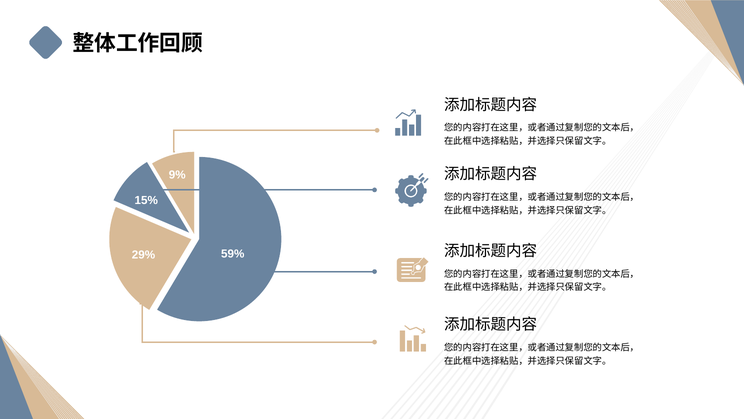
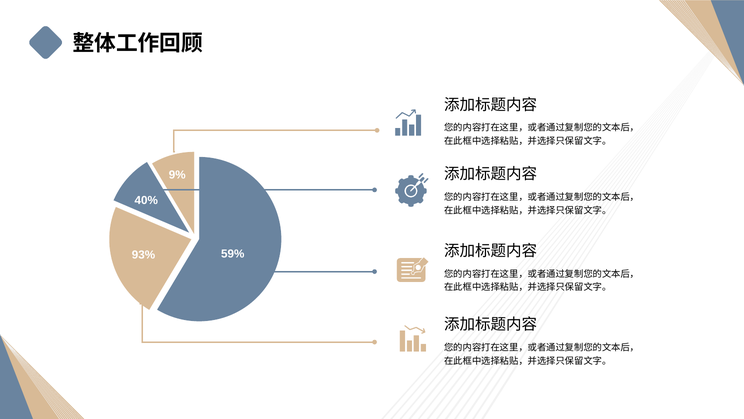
15%: 15% -> 40%
29%: 29% -> 93%
